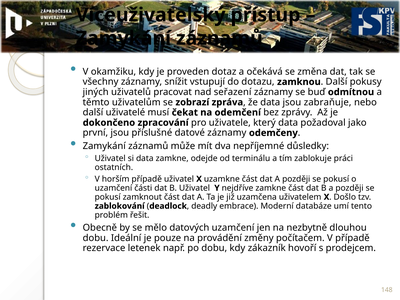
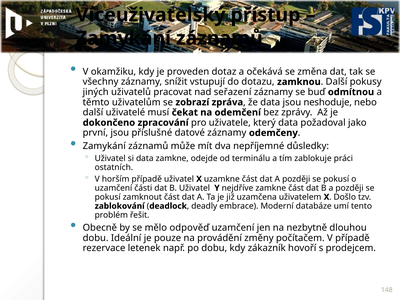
zabraňuje: zabraňuje -> neshoduje
datových: datových -> odpověď
